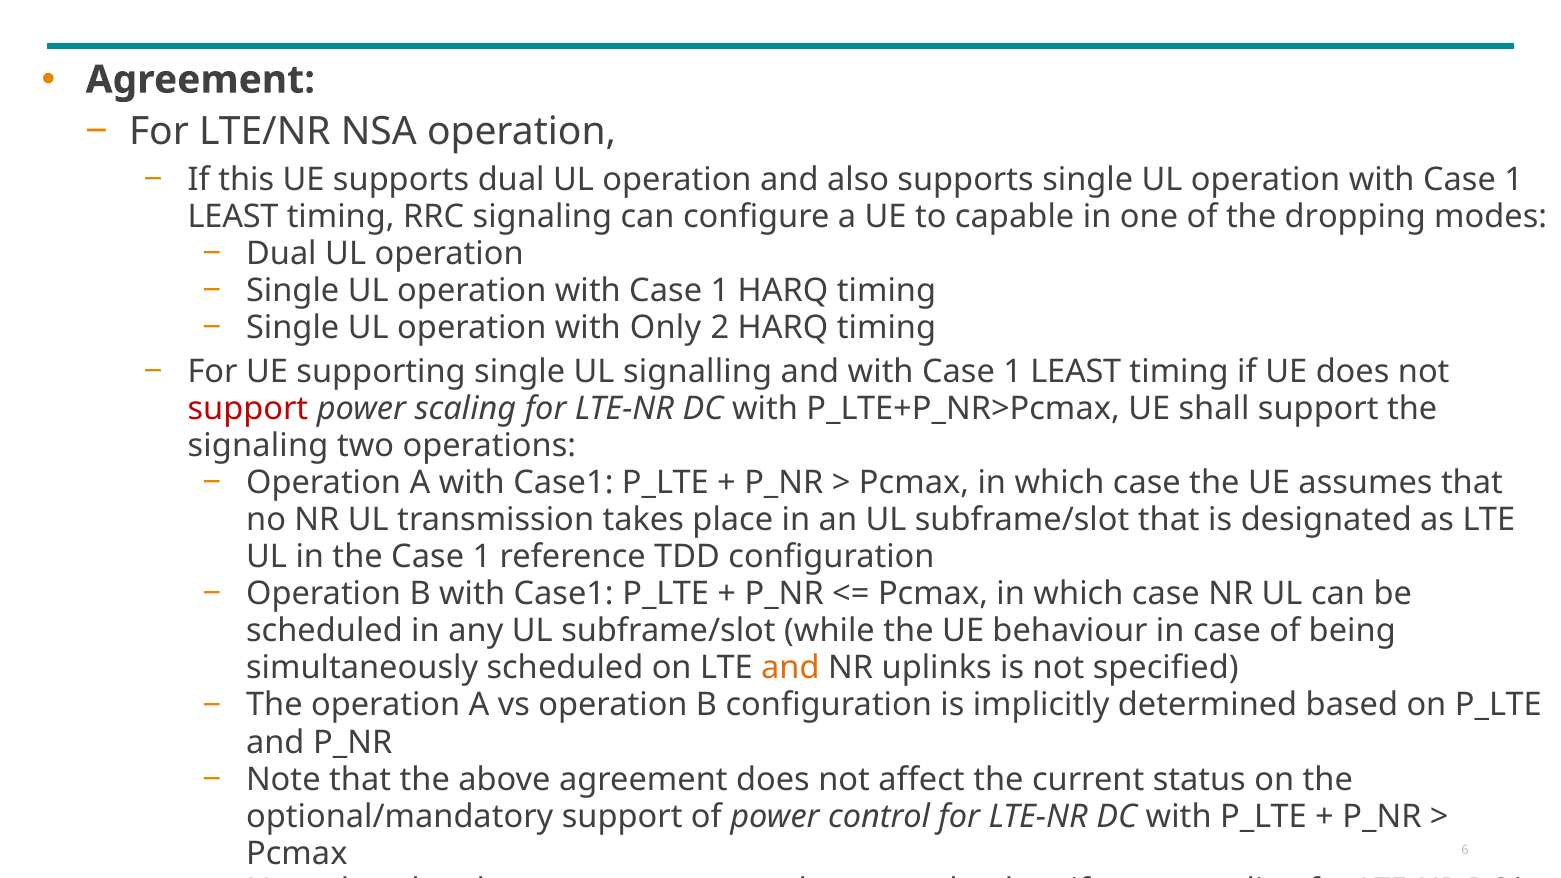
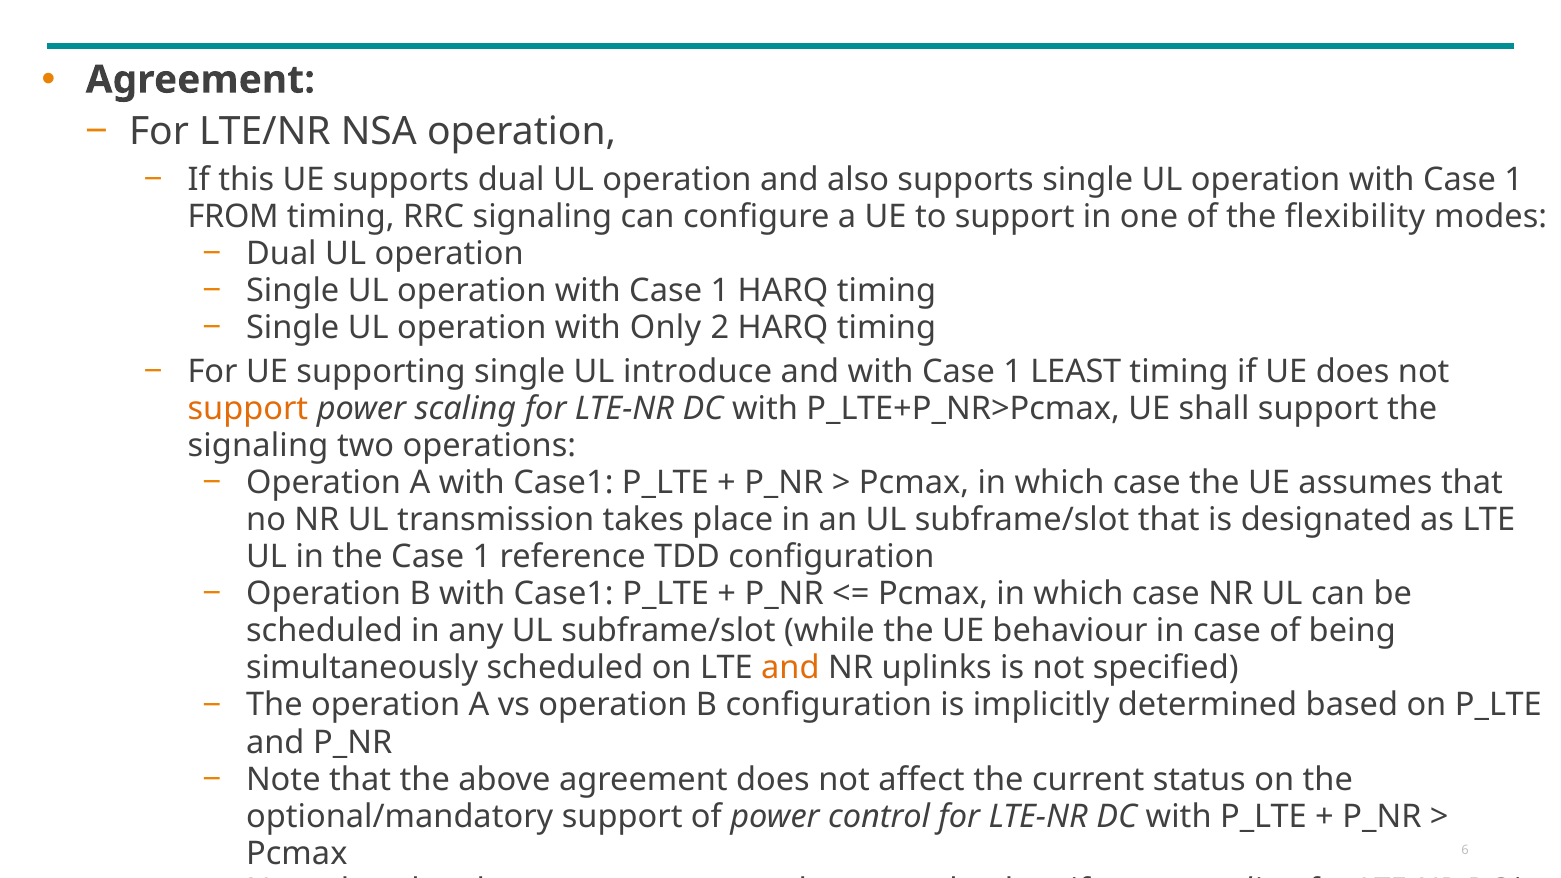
LEAST at (233, 216): LEAST -> FROM
to capable: capable -> support
dropping: dropping -> flexibility
signalling: signalling -> introduce
support at (248, 408) colour: red -> orange
